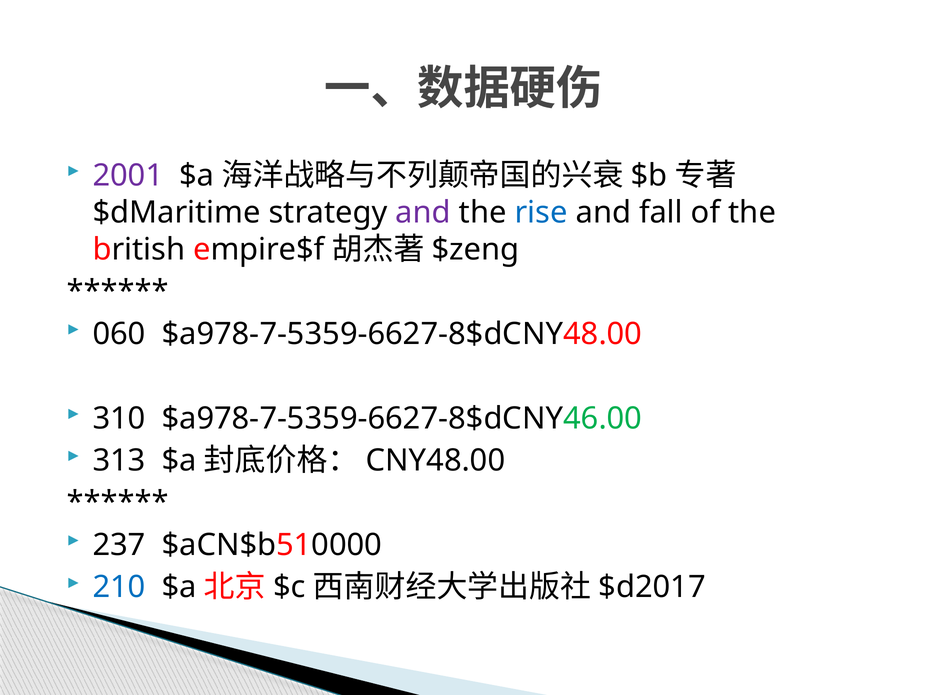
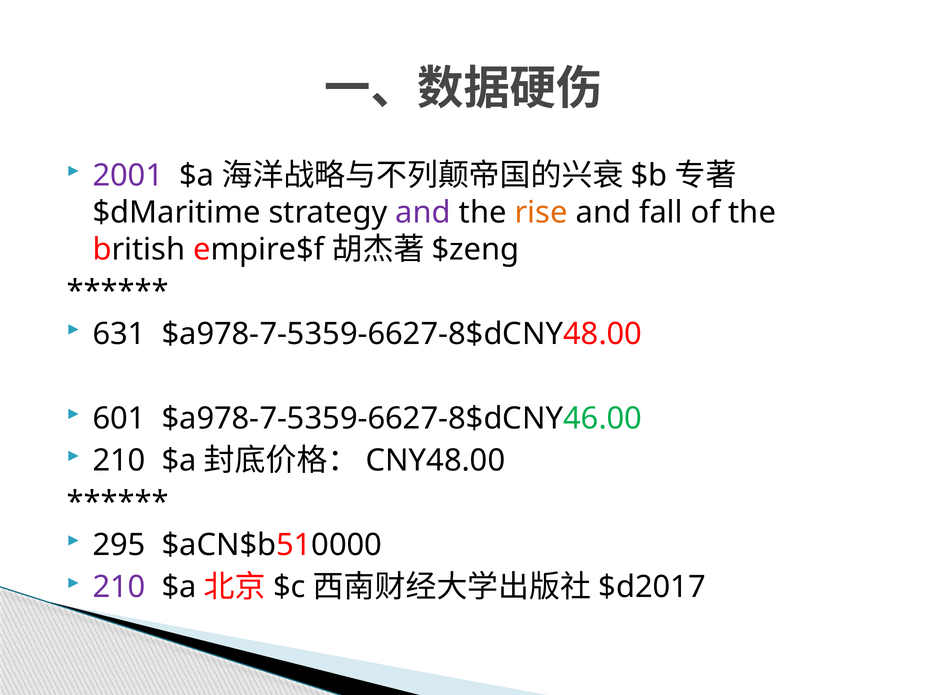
rise colour: blue -> orange
060: 060 -> 631
310: 310 -> 601
313 at (119, 461): 313 -> 210
237: 237 -> 295
210 at (119, 587) colour: blue -> purple
